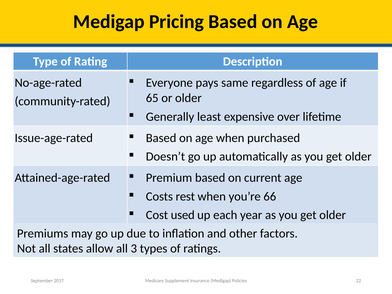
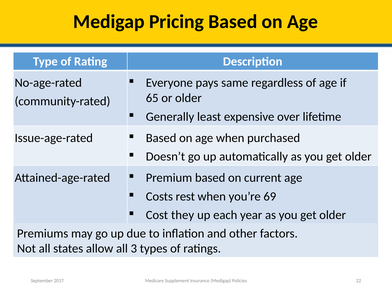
66: 66 -> 69
used: used -> they
